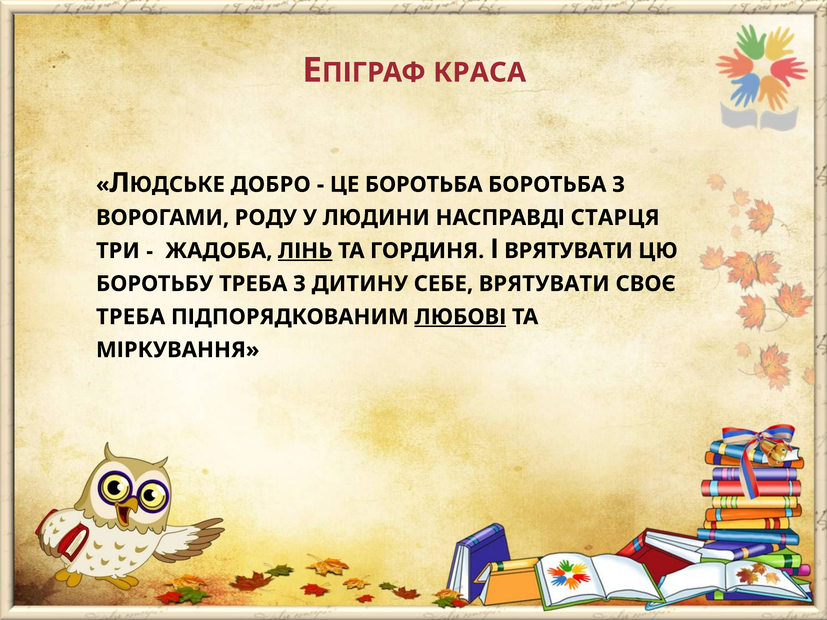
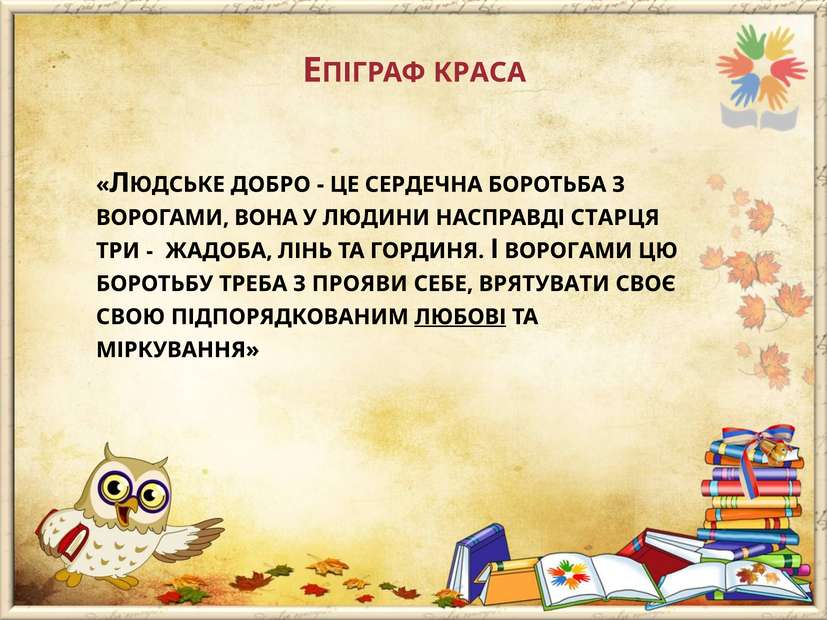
ЦЕ БОРОТЬБА: БОРОТЬБА -> СЕРДЕЧНА
РОДУ: РОДУ -> ВОНА
ЛІНЬ underline: present -> none
І ВРЯТУВАТИ: ВРЯТУВАТИ -> ВОРОГАМИ
ДИТИНУ: ДИТИНУ -> ПРОЯВИ
ТРЕБА at (131, 317): ТРЕБА -> СВОЮ
